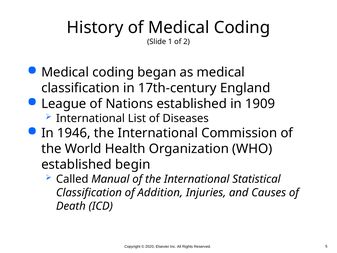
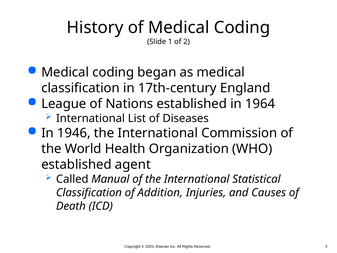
1909: 1909 -> 1964
begin: begin -> agent
